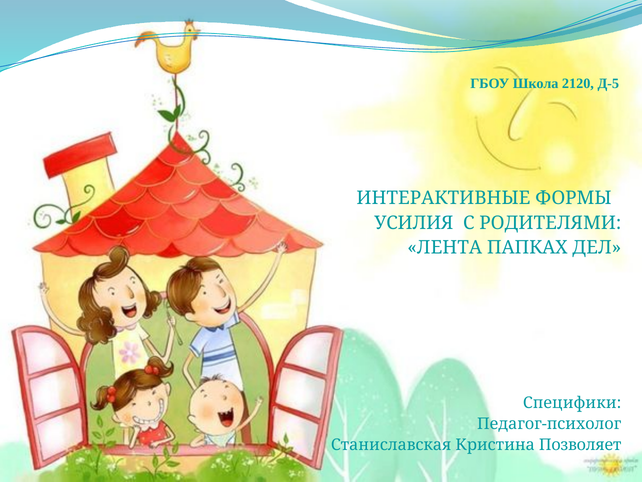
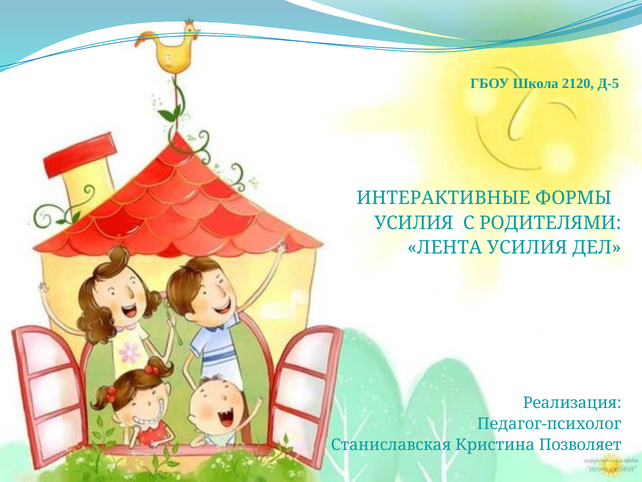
ЛЕНТА ПАПКАХ: ПАПКАХ -> УСИЛИЯ
Специфики: Специфики -> Реализация
